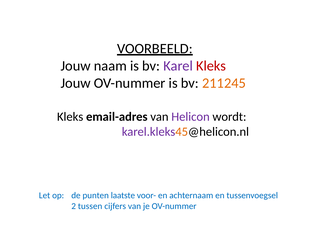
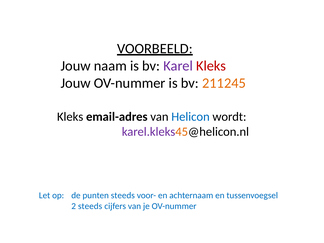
Helicon colour: purple -> blue
punten laatste: laatste -> steeds
2 tussen: tussen -> steeds
